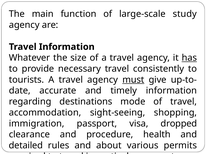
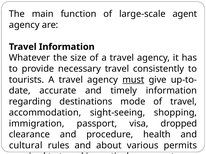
study: study -> agent
has underline: present -> none
detailed: detailed -> cultural
